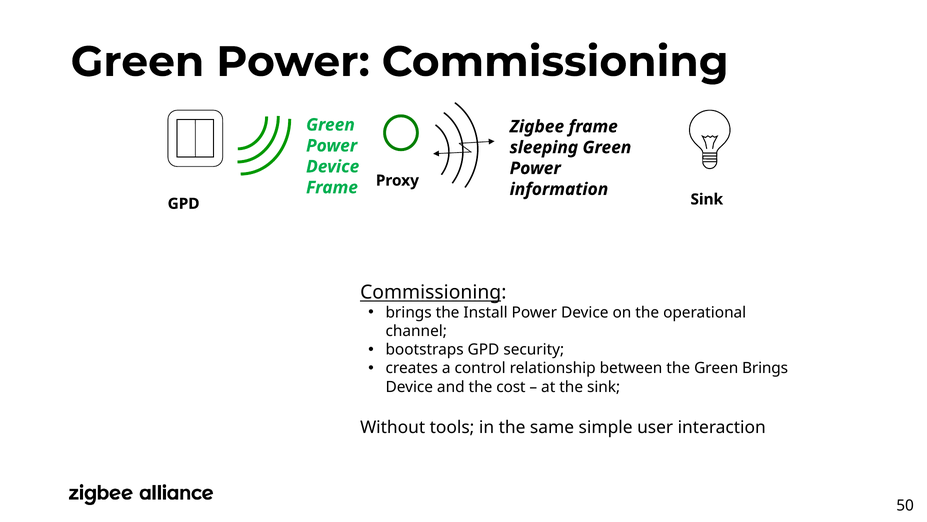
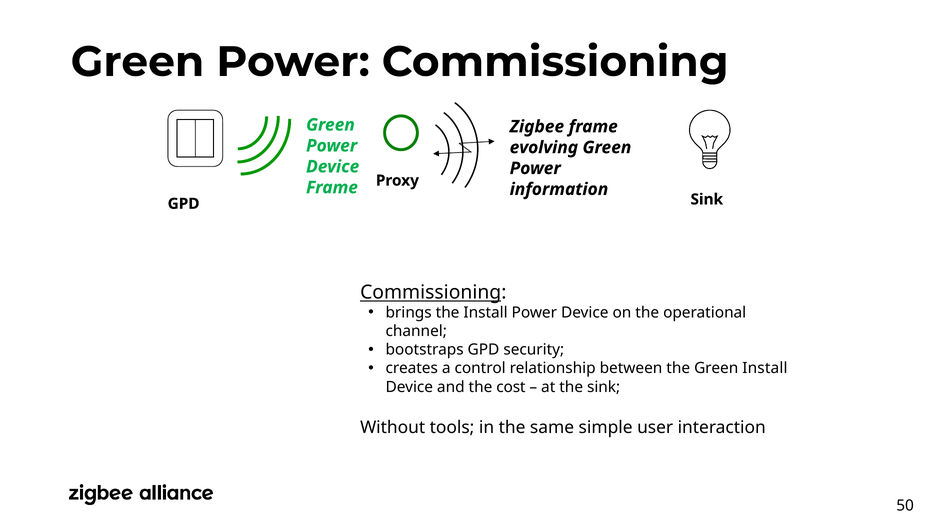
sleeping: sleeping -> evolving
Green Brings: Brings -> Install
